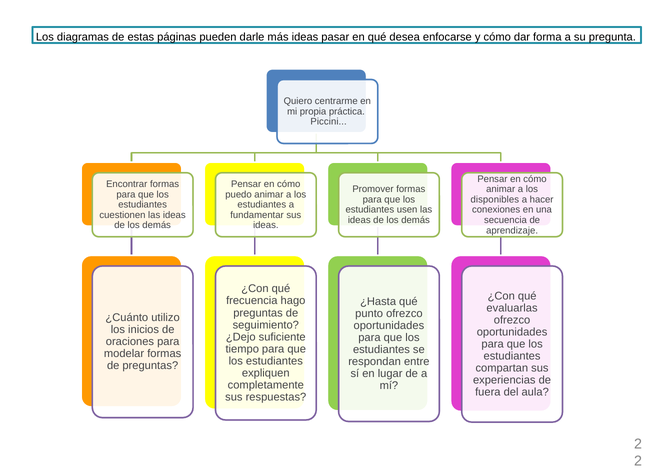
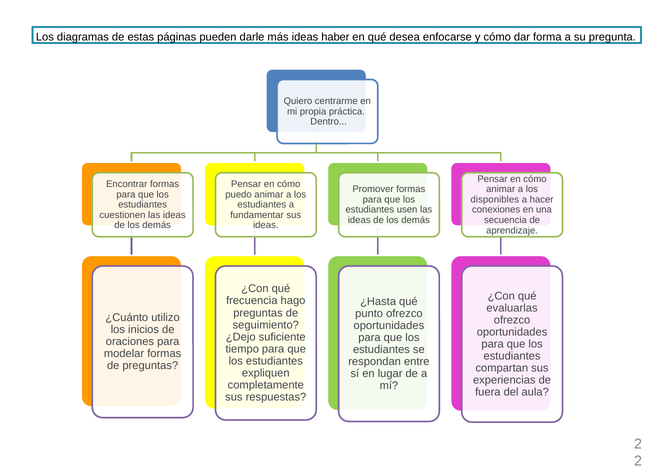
pasar: pasar -> haber
Piccini: Piccini -> Dentro
